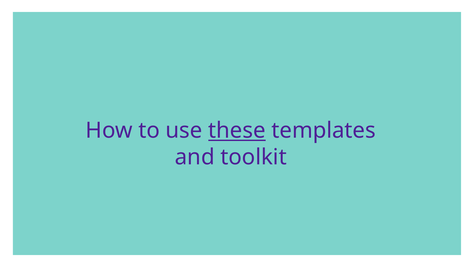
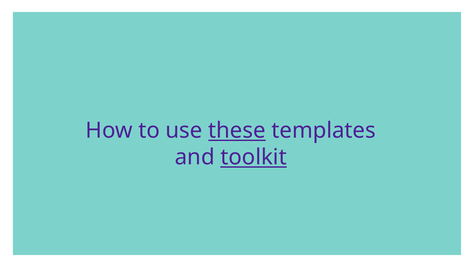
toolkit underline: none -> present
